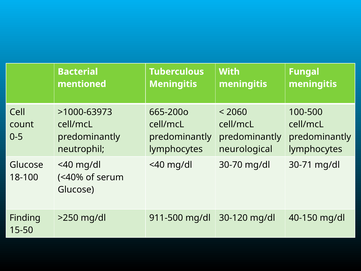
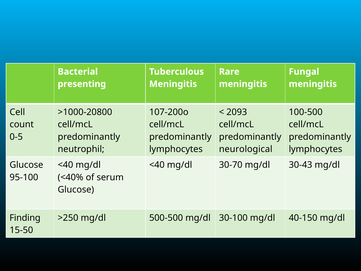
With: With -> Rare
mentioned: mentioned -> presenting
>1000-63973: >1000-63973 -> >1000-20800
665-200o: 665-200o -> 107-200o
2060: 2060 -> 2093
30-71: 30-71 -> 30-43
18-100: 18-100 -> 95-100
911-500: 911-500 -> 500-500
30-120: 30-120 -> 30-100
